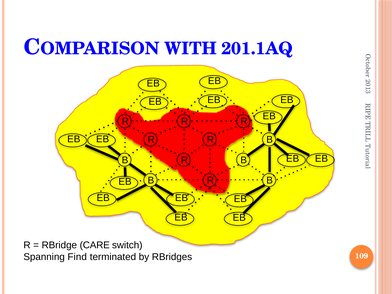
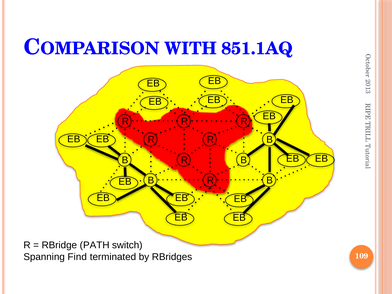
201.1AQ: 201.1AQ -> 851.1AQ
CARE: CARE -> PATH
